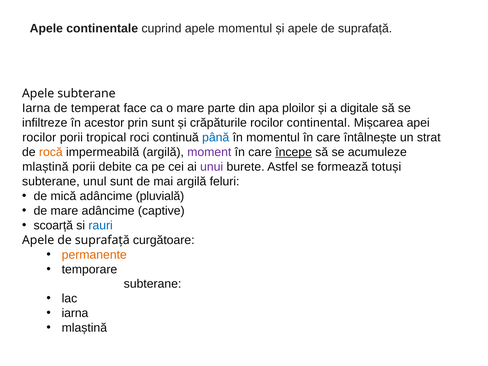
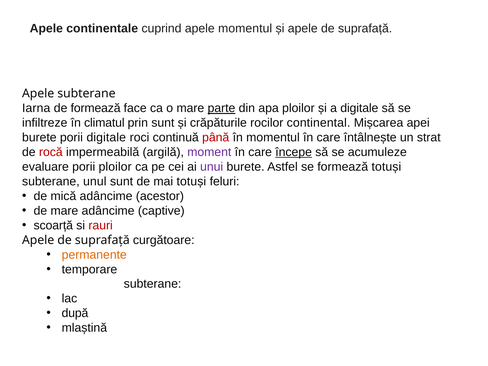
de temperat: temperat -> formează
parte underline: none -> present
acestor: acestor -> climatul
rocilor at (39, 138): rocilor -> burete
porii tropical: tropical -> digitale
până colour: blue -> red
rocă colour: orange -> red
mlaștină at (45, 167): mlaștină -> evaluare
porii debite: debite -> ploilor
mai argilă: argilă -> totuși
pluvială: pluvială -> acestor
rauri colour: blue -> red
iarna at (75, 313): iarna -> după
